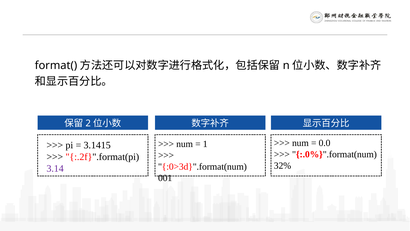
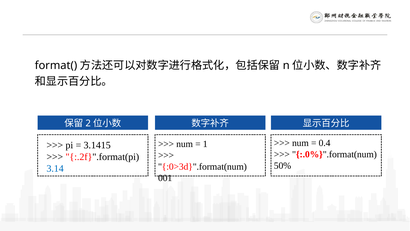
0.0: 0.0 -> 0.4
32%: 32% -> 50%
3.14 colour: purple -> blue
